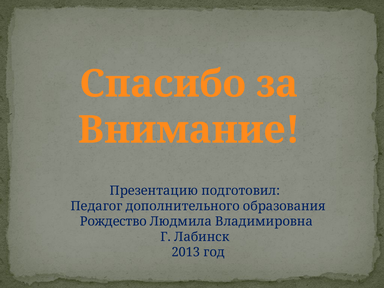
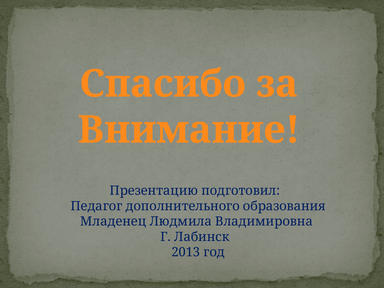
Рождество: Рождество -> Младенец
